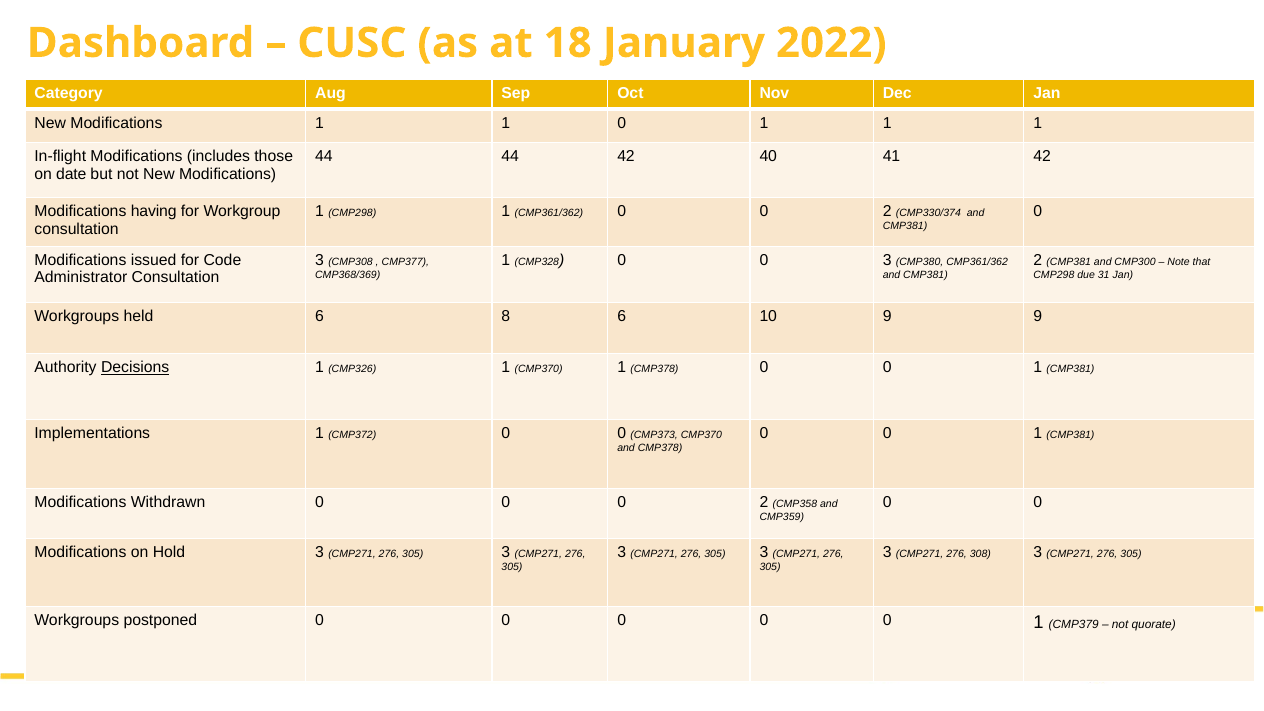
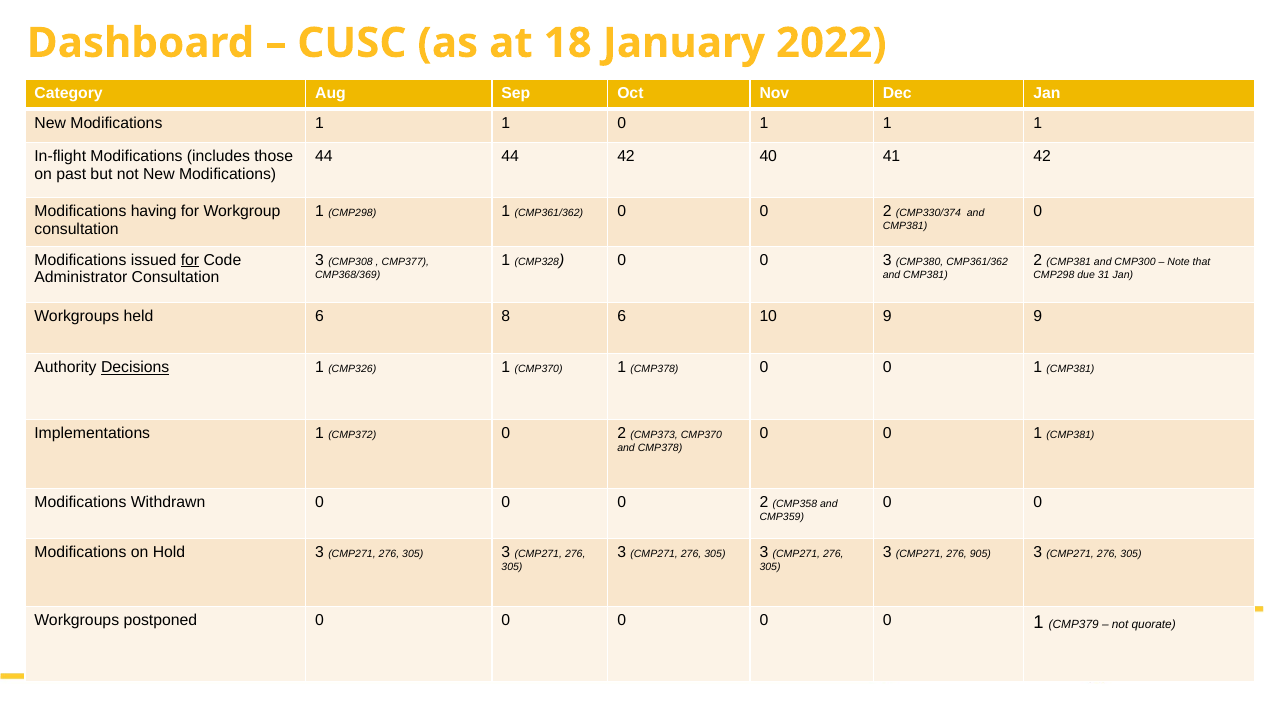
date: date -> past
for at (190, 260) underline: none -> present
CMP372 0 0: 0 -> 2
308: 308 -> 905
